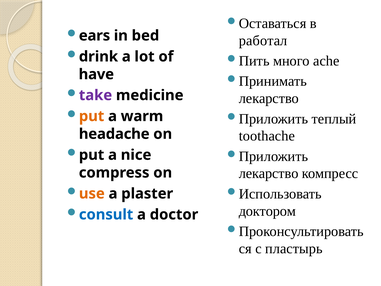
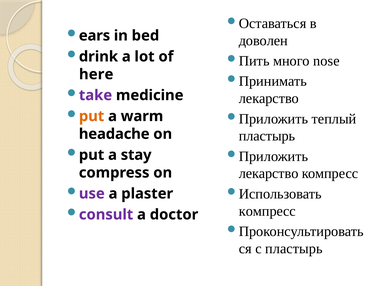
работал: работал -> доволен
ache: ache -> nose
have: have -> here
toothache at (267, 136): toothache -> пластырь
nice: nice -> stay
use colour: orange -> purple
доктором at (267, 211): доктором -> компресс
consult colour: blue -> purple
